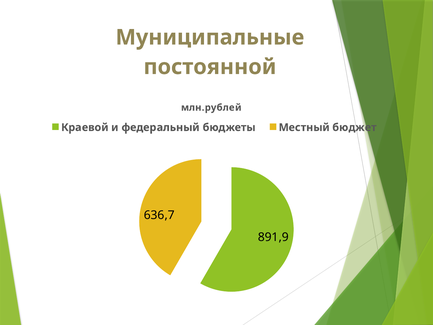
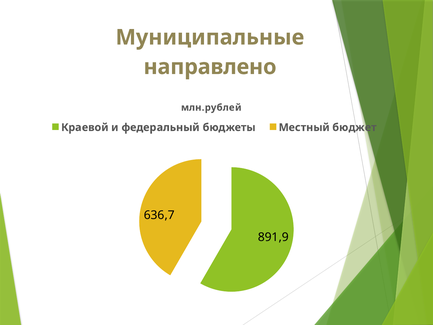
постоянной: постоянной -> направлено
